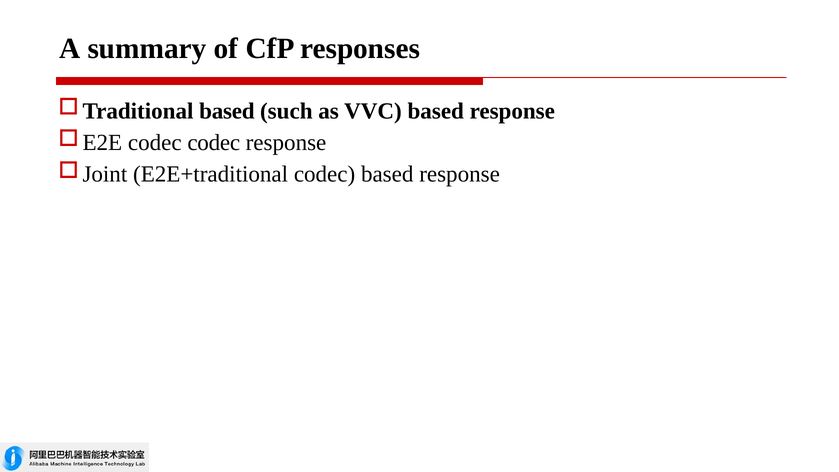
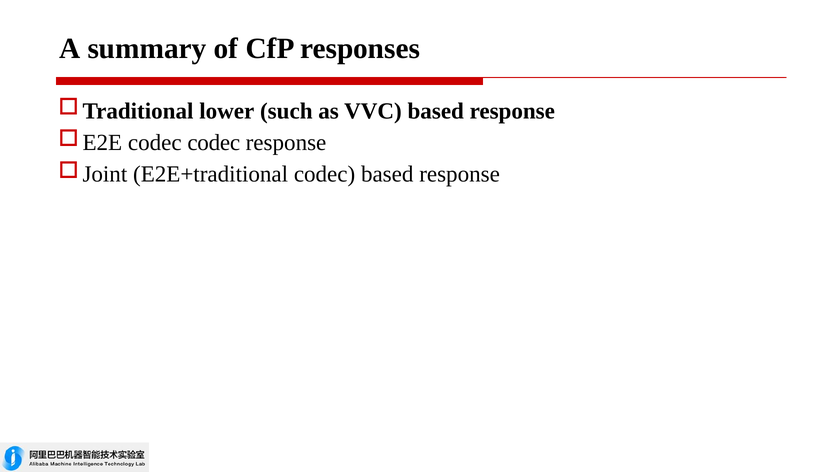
based at (227, 111): based -> lower
